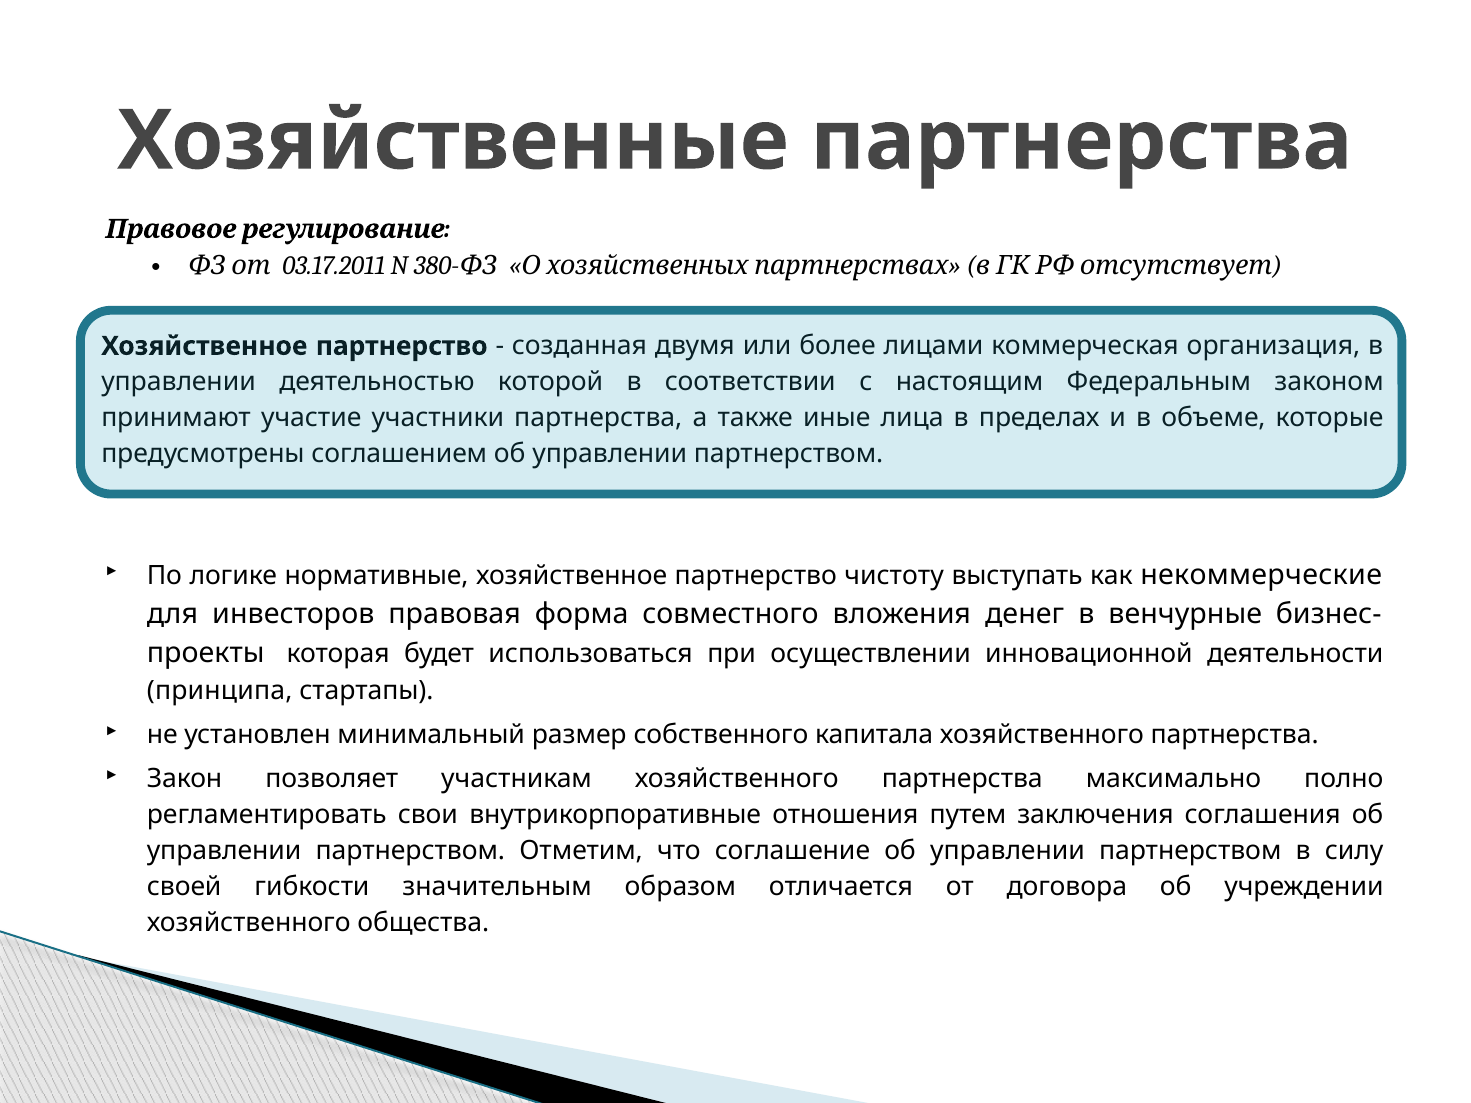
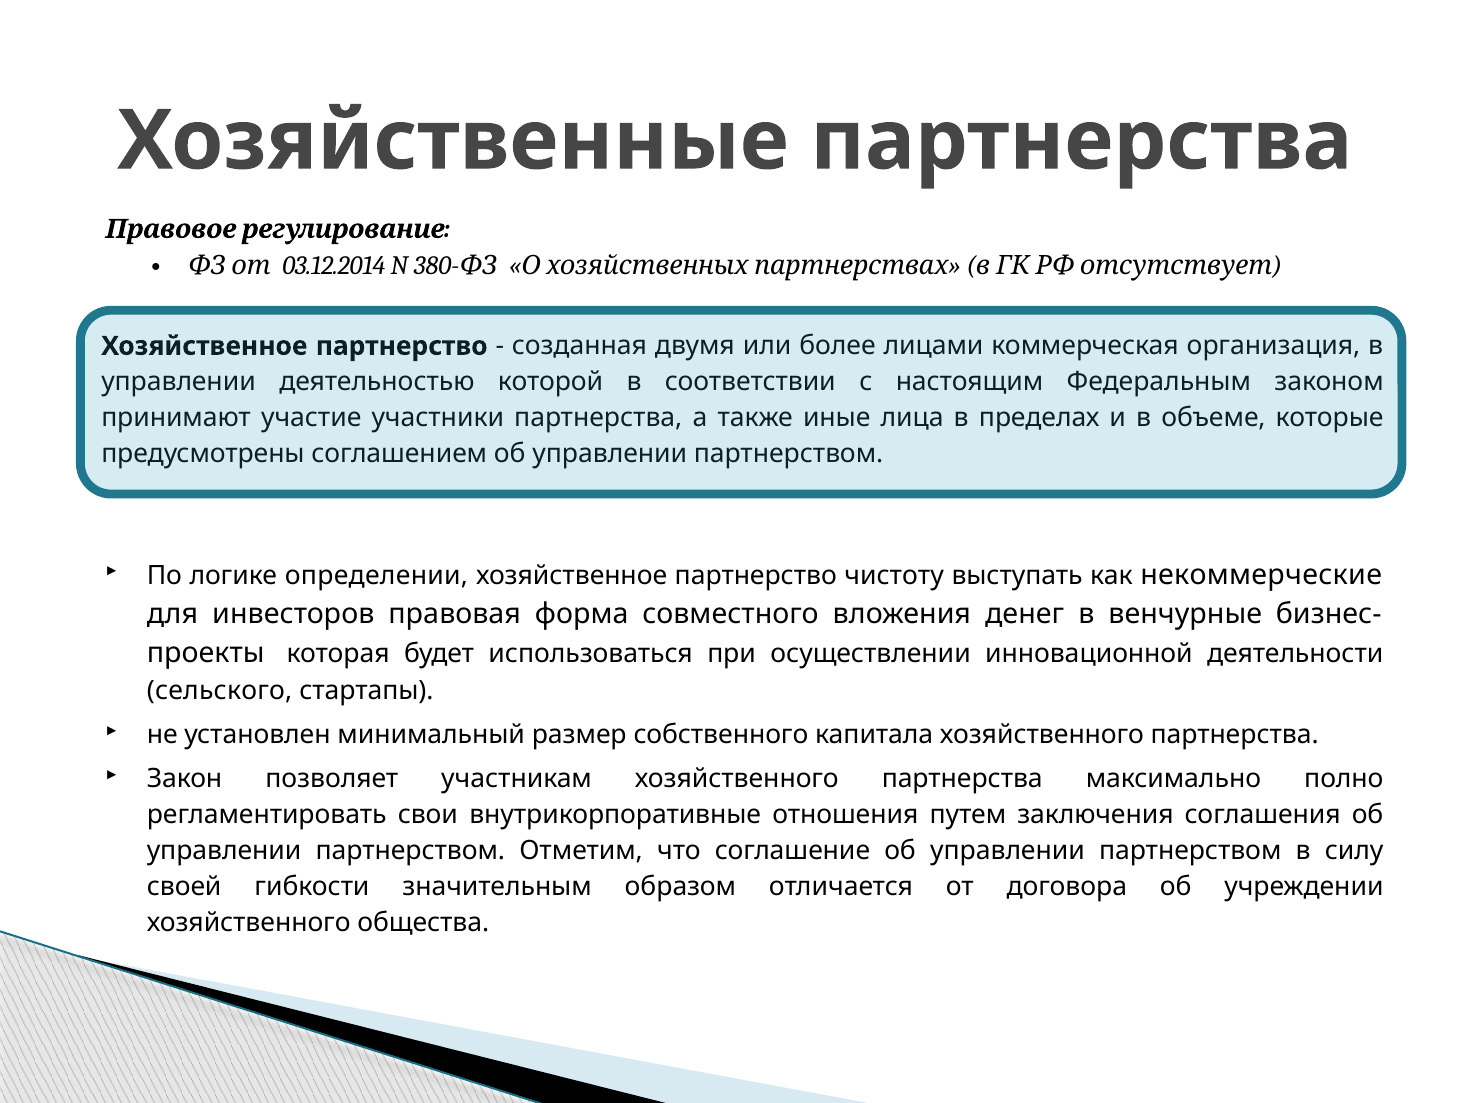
03.17.2011: 03.17.2011 -> 03.12.2014
нормативные: нормативные -> определении
принципа: принципа -> сельского
